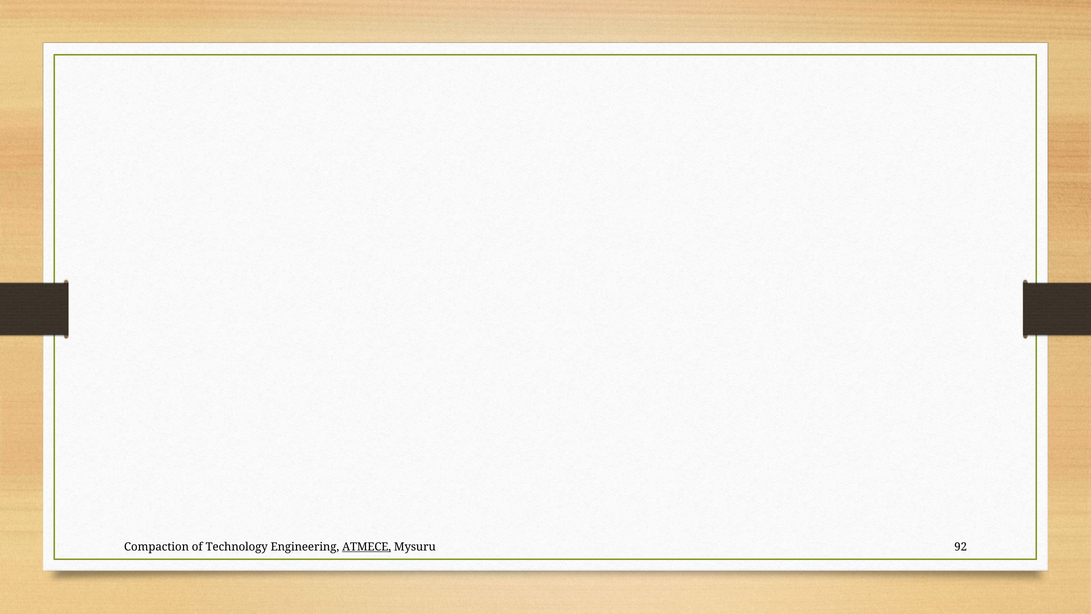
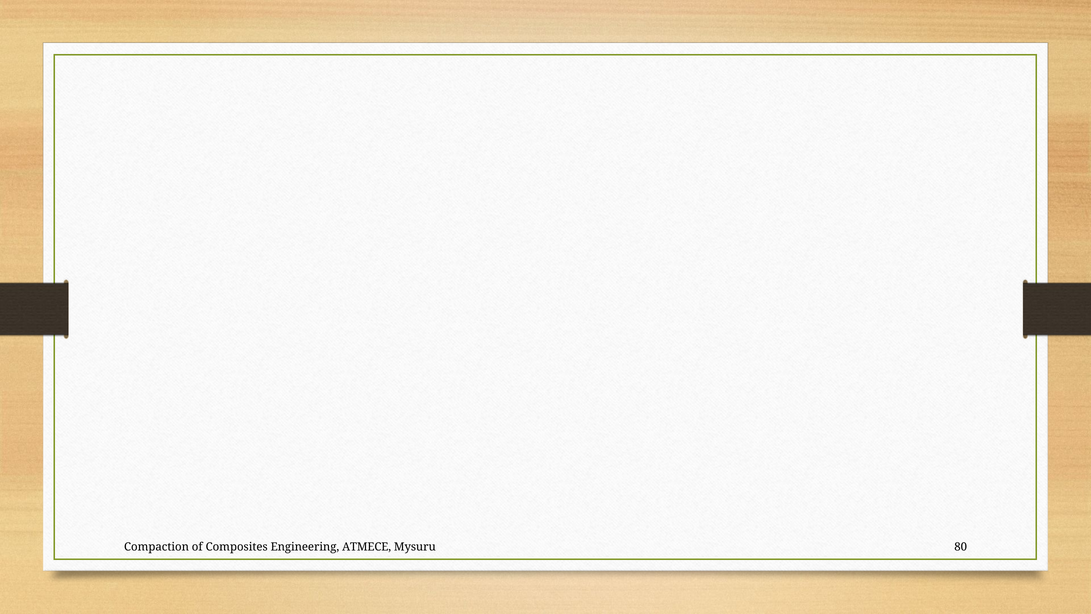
Technology: Technology -> Composites
ATMECE underline: present -> none
92: 92 -> 80
